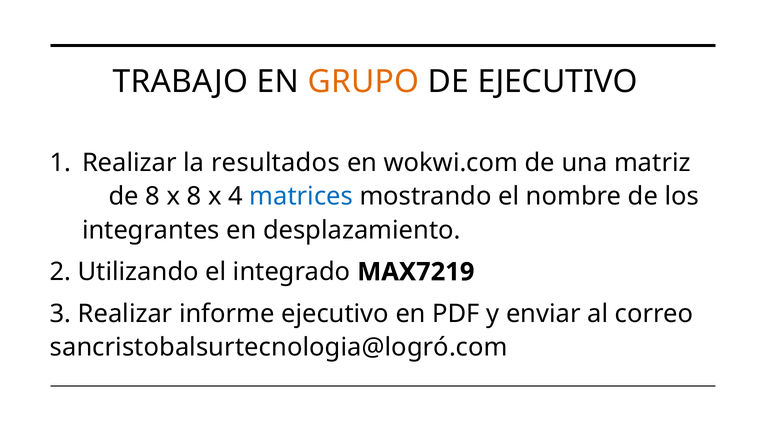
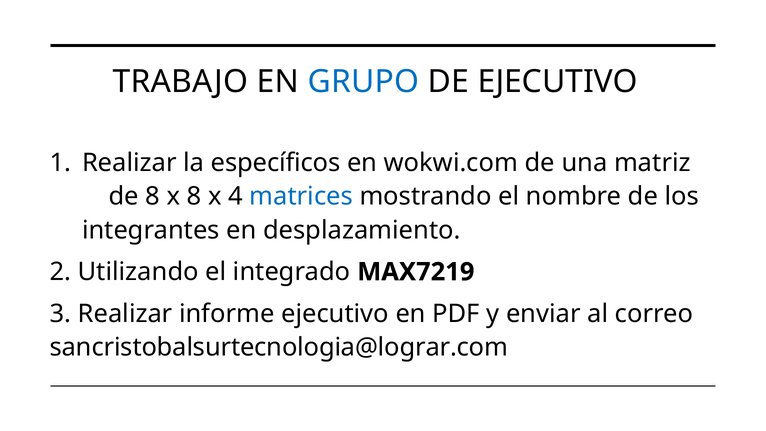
GRUPO colour: orange -> blue
resultados: resultados -> específicos
sancristobalsurtecnologia@logró.com: sancristobalsurtecnologia@logró.com -> sancristobalsurtecnologia@lograr.com
